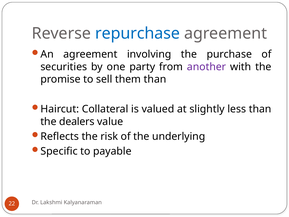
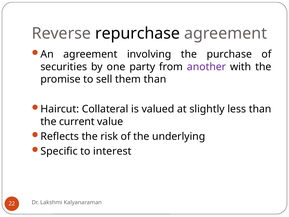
repurchase colour: blue -> black
dealers: dealers -> current
payable: payable -> interest
